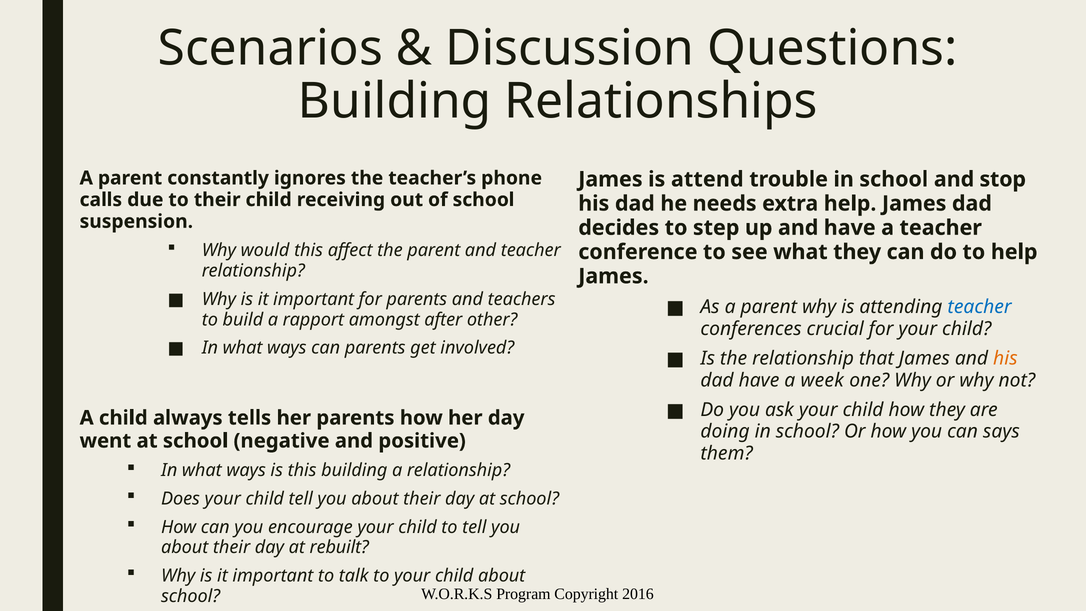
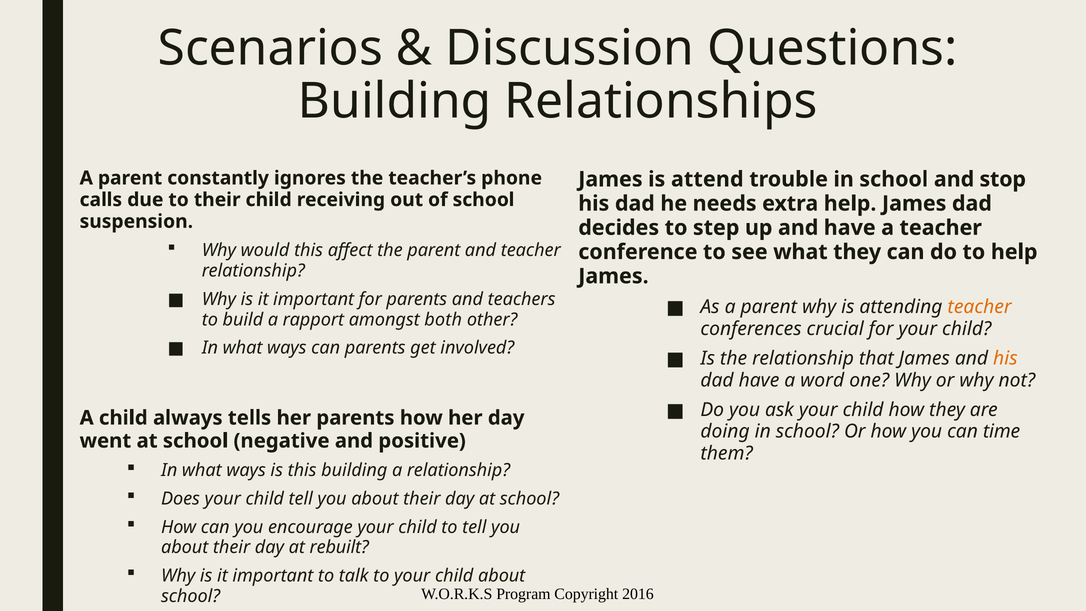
teacher at (980, 307) colour: blue -> orange
after: after -> both
week: week -> word
says: says -> time
